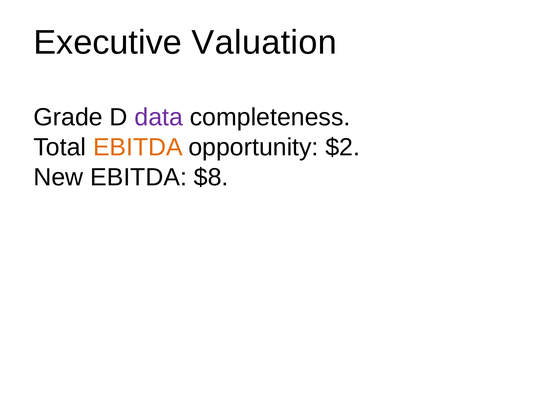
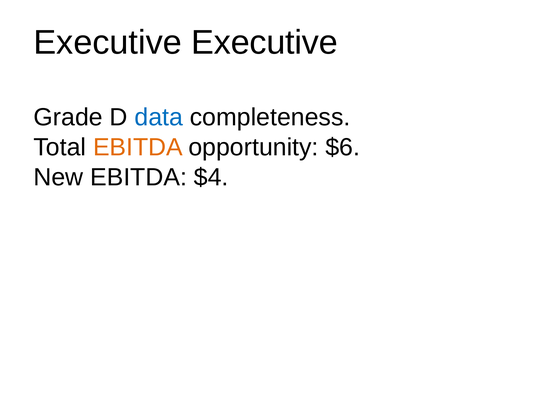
Executive Valuation: Valuation -> Executive
data colour: purple -> blue
$2: $2 -> $6
$8: $8 -> $4
